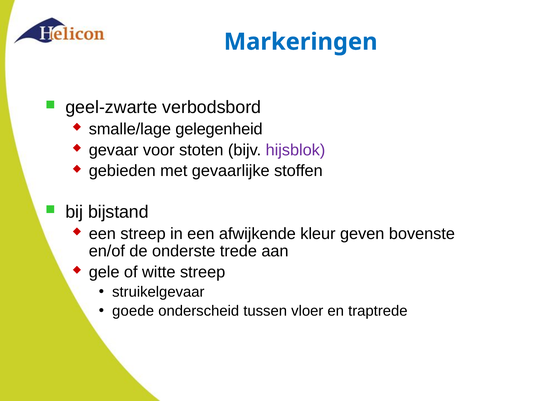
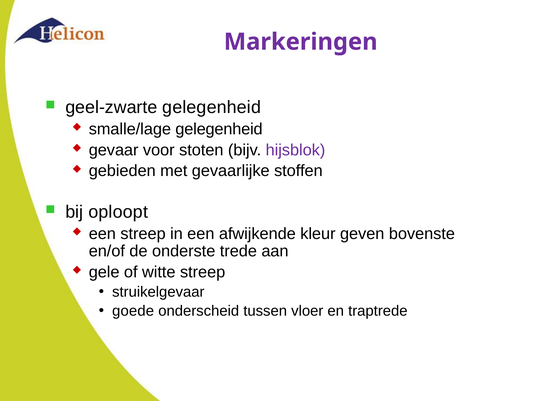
Markeringen colour: blue -> purple
geel-zwarte verbodsbord: verbodsbord -> gelegenheid
bijstand: bijstand -> oploopt
